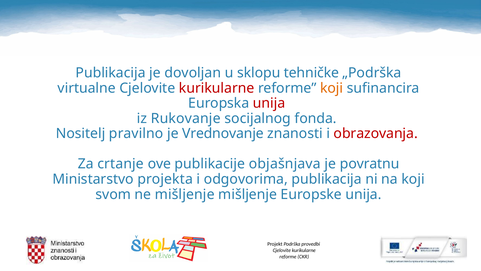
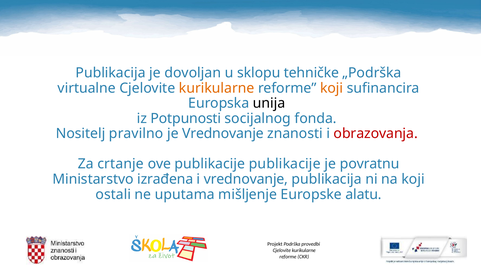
kurikularne at (217, 88) colour: red -> orange
unija at (269, 103) colour: red -> black
Rukovanje: Rukovanje -> Potpunosti
publikacije objašnjava: objašnjava -> publikacije
projekta: projekta -> izrađena
i odgovorima: odgovorima -> vrednovanje
svom: svom -> ostali
ne mišljenje: mišljenje -> uputama
Europske unija: unija -> alatu
